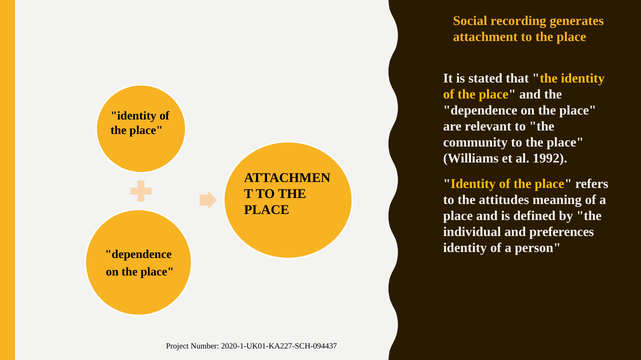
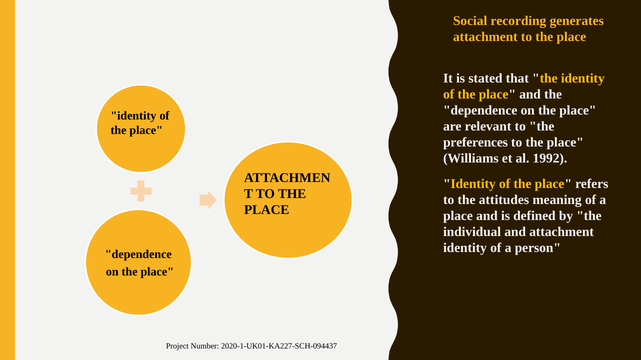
community: community -> preferences
and preferences: preferences -> attachment
